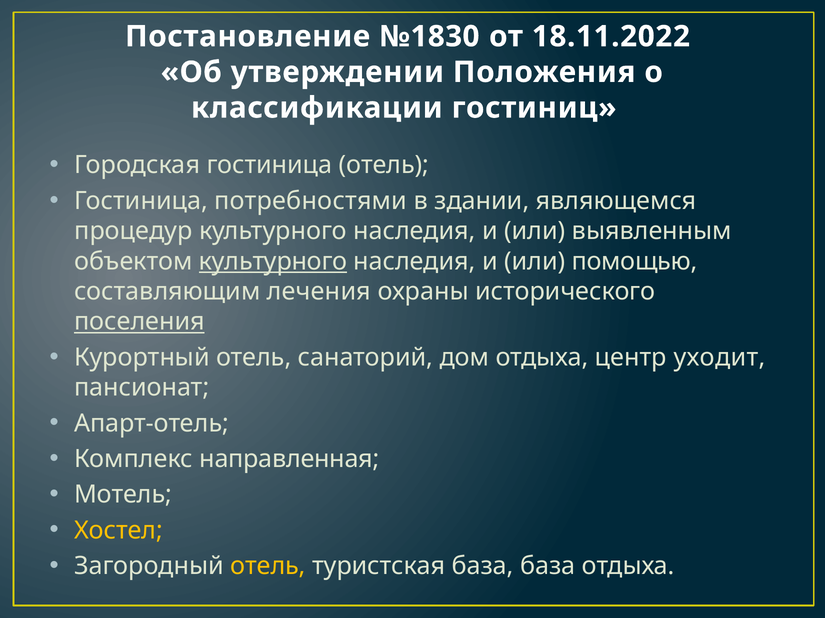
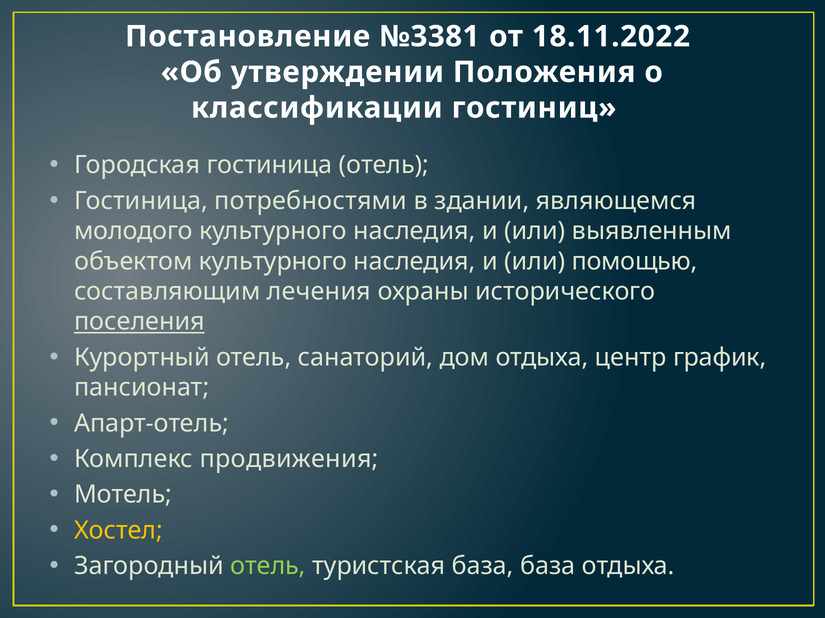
№1830: №1830 -> №3381
процедур: процедур -> молодого
культурного at (273, 262) underline: present -> none
уходит: уходит -> график
направленная: направленная -> продвижения
отель at (268, 567) colour: yellow -> light green
